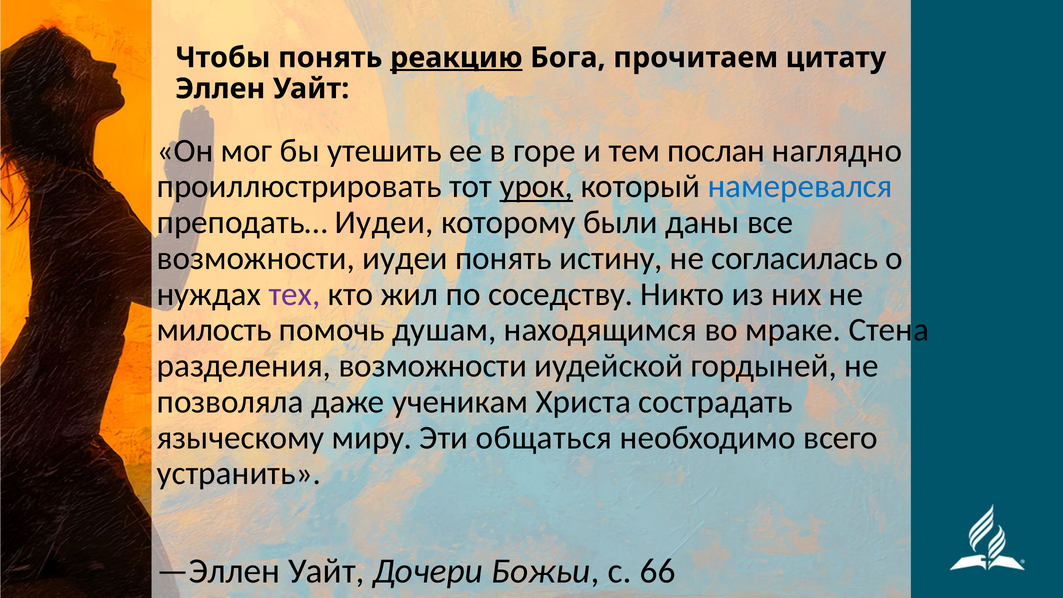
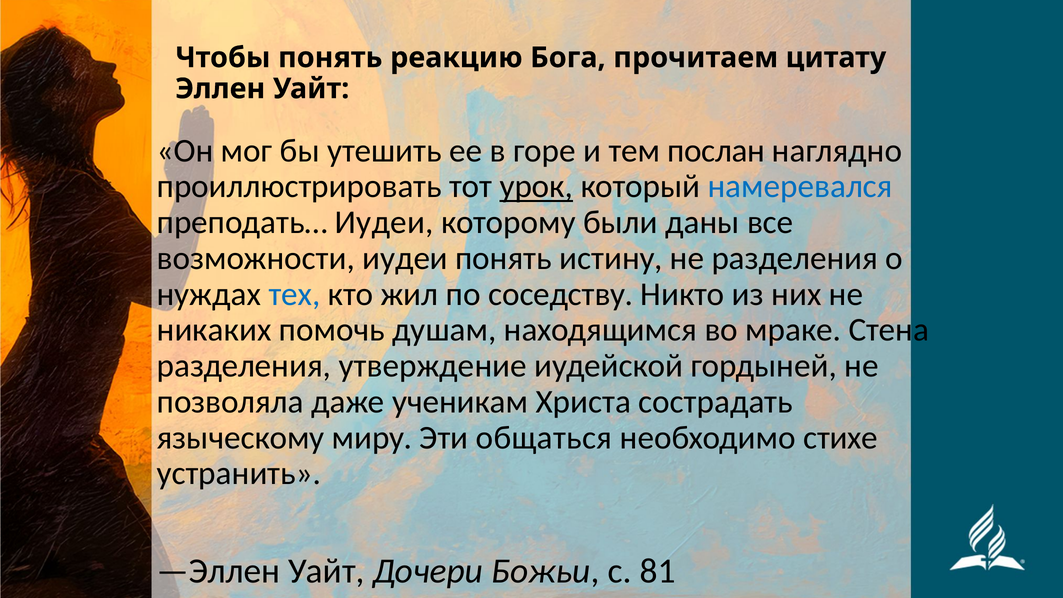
реакцию underline: present -> none
не согласилась: согласилась -> разделения
тех colour: purple -> blue
милость: милость -> никаких
разделения возможности: возможности -> утверждение
всего: всего -> стихе
66: 66 -> 81
